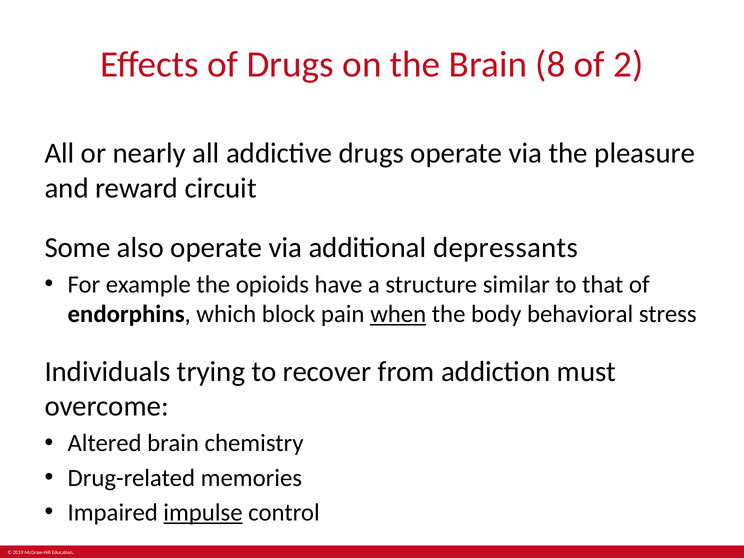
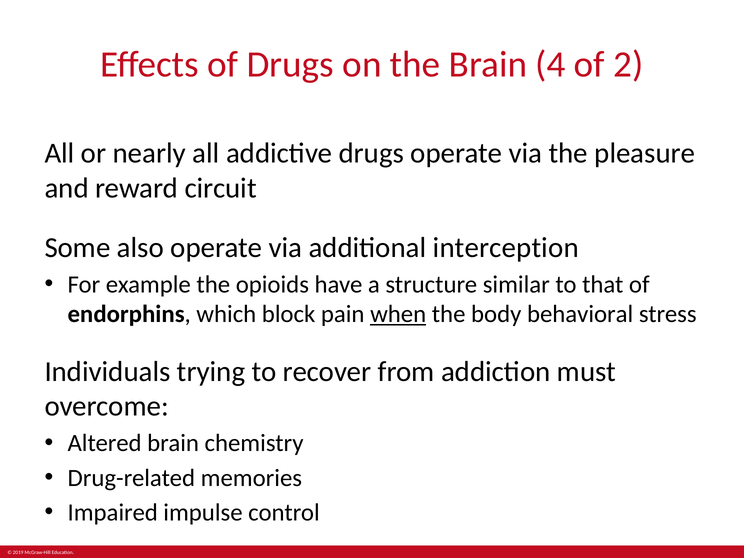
8: 8 -> 4
depressants: depressants -> interception
impulse underline: present -> none
